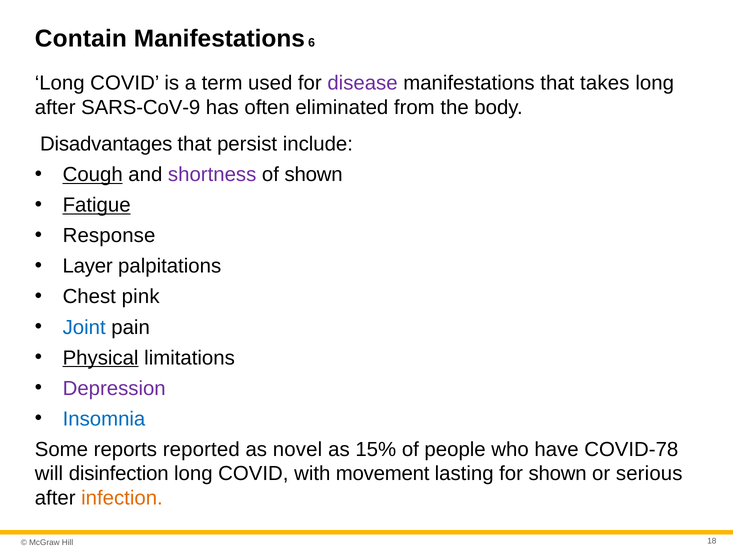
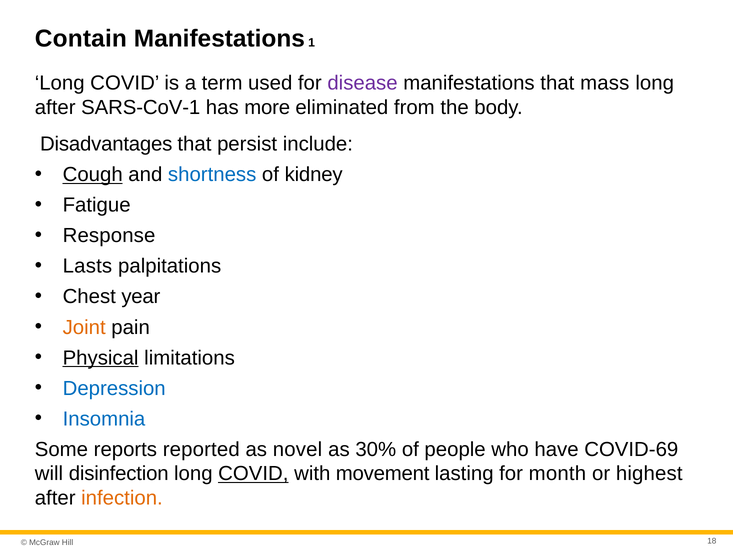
6: 6 -> 1
takes: takes -> mass
SARS-CoV-9: SARS-CoV-9 -> SARS-CoV-1
often: often -> more
shortness colour: purple -> blue
of shown: shown -> kidney
Fatigue underline: present -> none
Layer: Layer -> Lasts
pink: pink -> year
Joint colour: blue -> orange
Depression colour: purple -> blue
15%: 15% -> 30%
COVID-78: COVID-78 -> COVID-69
COVID at (253, 474) underline: none -> present
for shown: shown -> month
serious: serious -> highest
